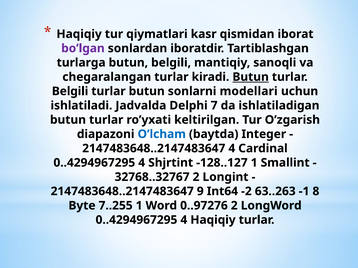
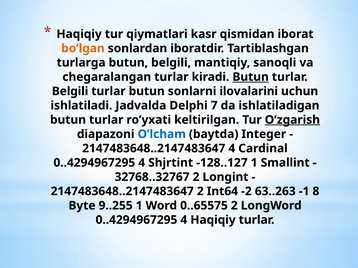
bo’lgan colour: purple -> orange
modellari: modellari -> ilovalarini
O’zgarish underline: none -> present
9 at (200, 192): 9 -> 2
7..255: 7..255 -> 9..255
0..97276: 0..97276 -> 0..65575
